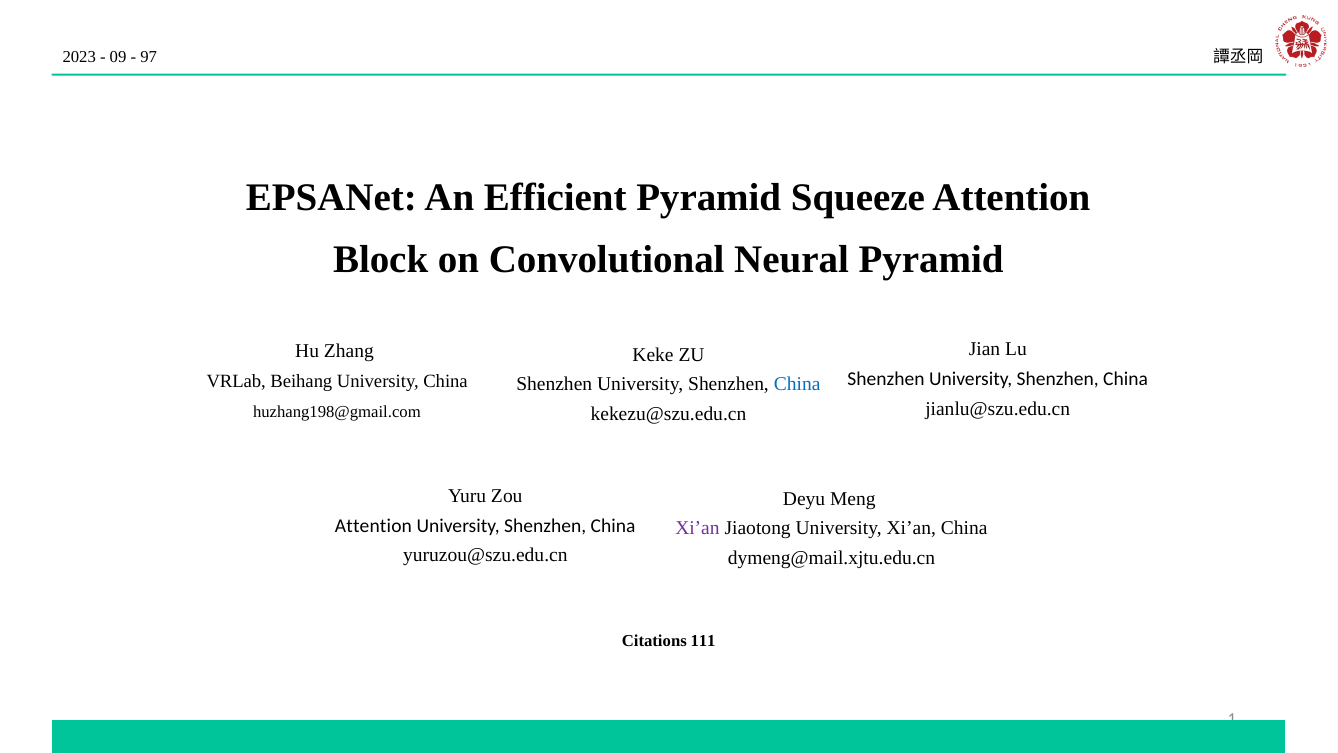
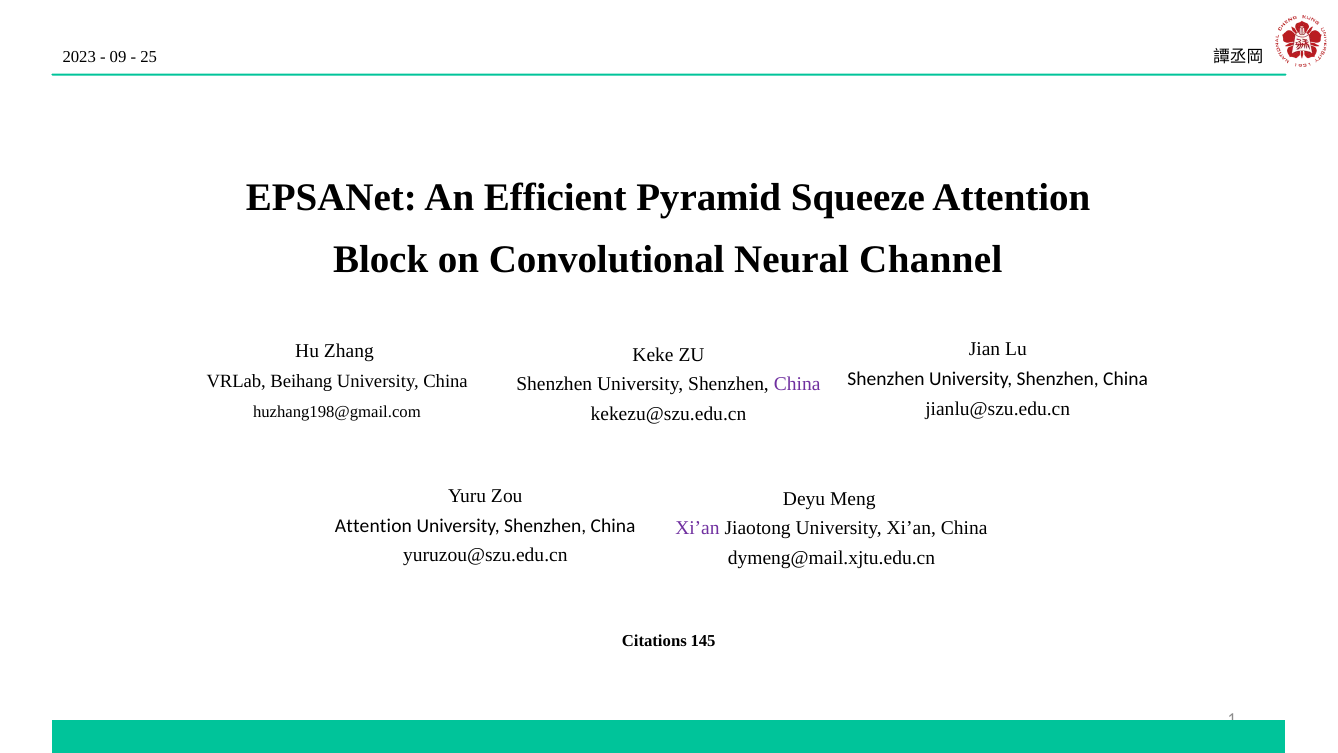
97: 97 -> 25
Neural Pyramid: Pyramid -> Channel
China at (797, 384) colour: blue -> purple
111: 111 -> 145
